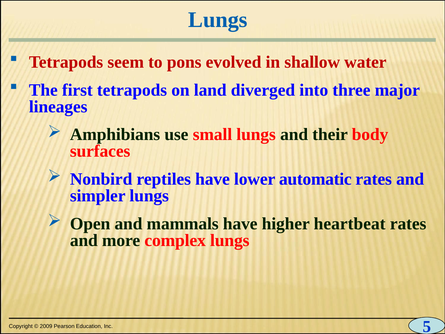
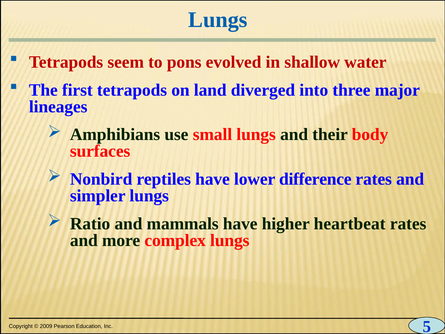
automatic: automatic -> difference
Open: Open -> Ratio
